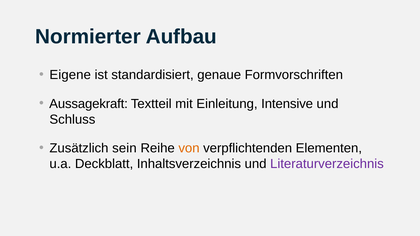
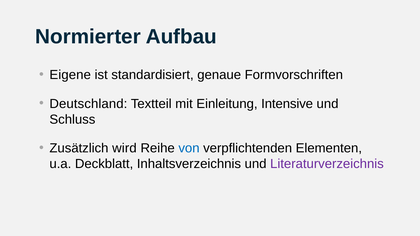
Aussagekraft: Aussagekraft -> Deutschland
sein: sein -> wird
von colour: orange -> blue
